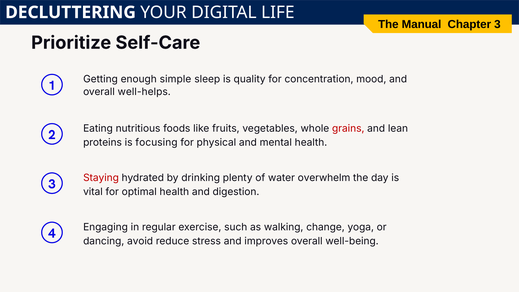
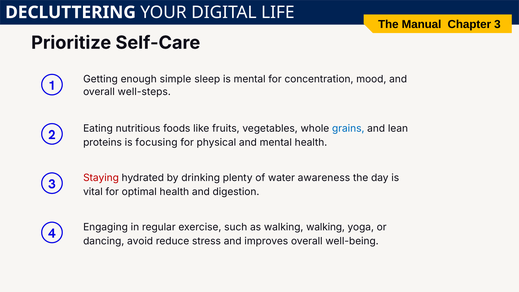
is quality: quality -> mental
well-helps: well-helps -> well-steps
grains colour: red -> blue
overwhelm: overwhelm -> awareness
walking change: change -> walking
